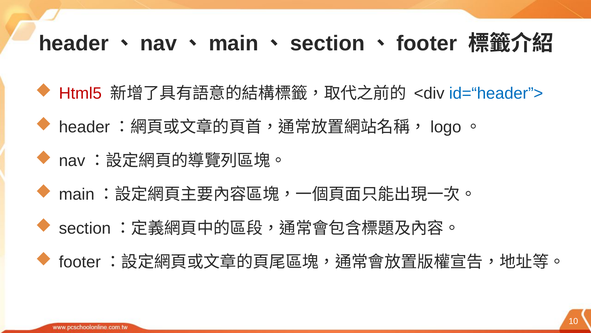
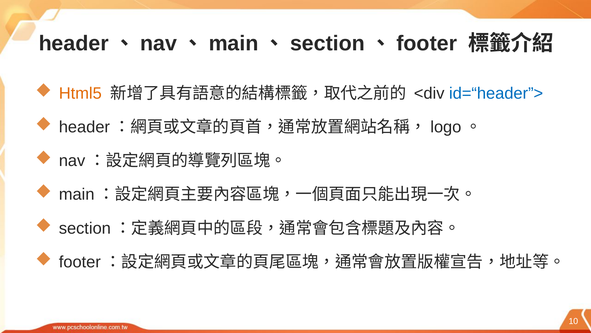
Html5 colour: red -> orange
